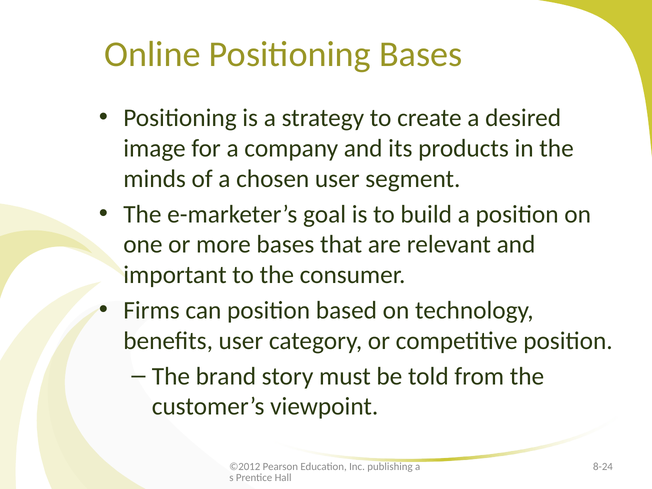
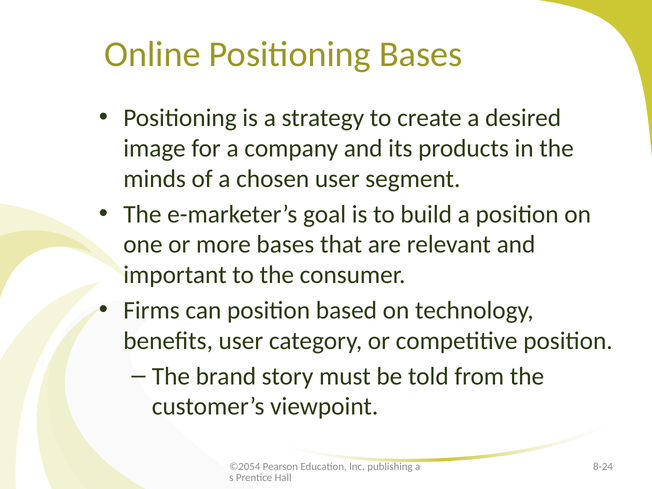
©2012: ©2012 -> ©2054
